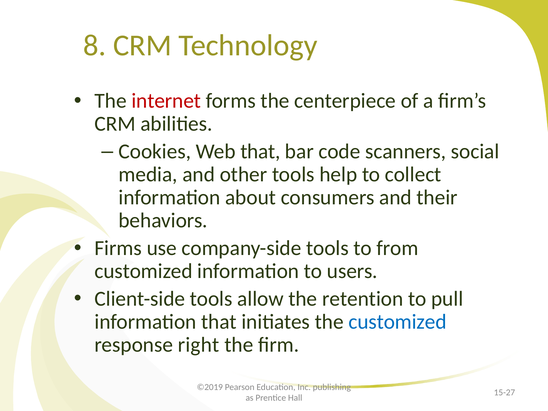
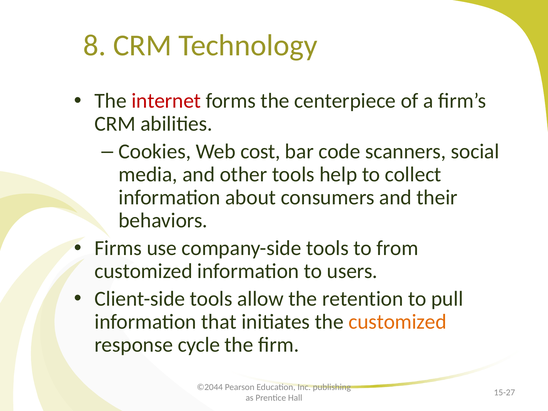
Web that: that -> cost
customized at (398, 322) colour: blue -> orange
right: right -> cycle
©2019: ©2019 -> ©2044
